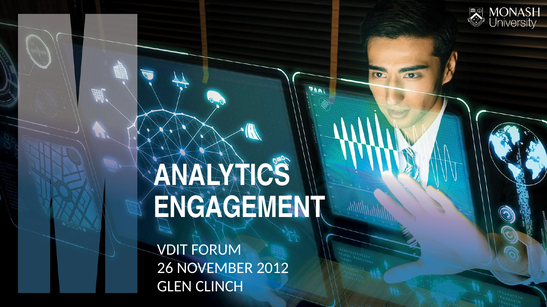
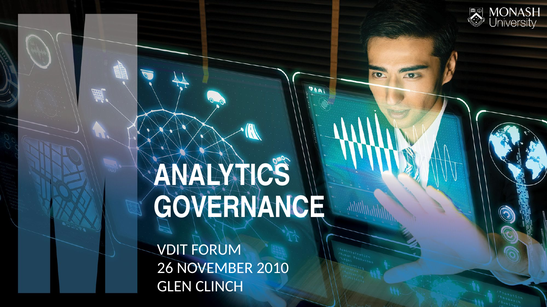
ENGAGEMENT: ENGAGEMENT -> GOVERNANCE
2012: 2012 -> 2010
